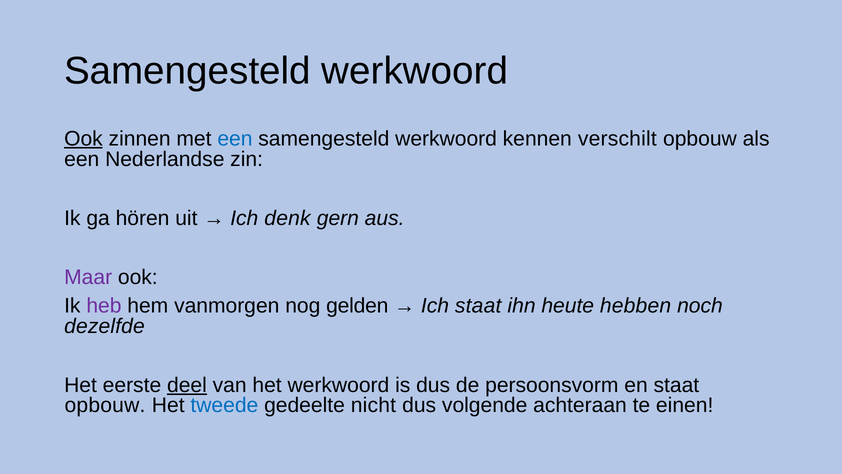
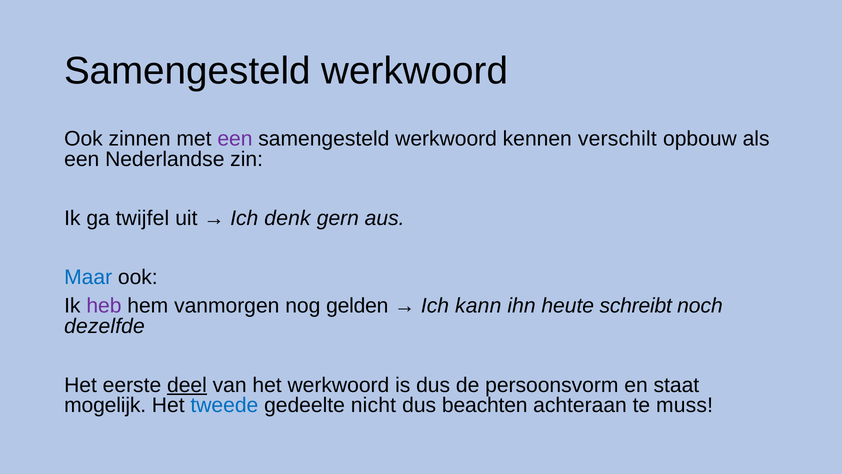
Ook at (83, 139) underline: present -> none
een at (235, 139) colour: blue -> purple
hören: hören -> twijfel
Maar colour: purple -> blue
Ich staat: staat -> kann
hebben: hebben -> schreibt
opbouw at (105, 405): opbouw -> mogelijk
volgende: volgende -> beachten
einen: einen -> muss
